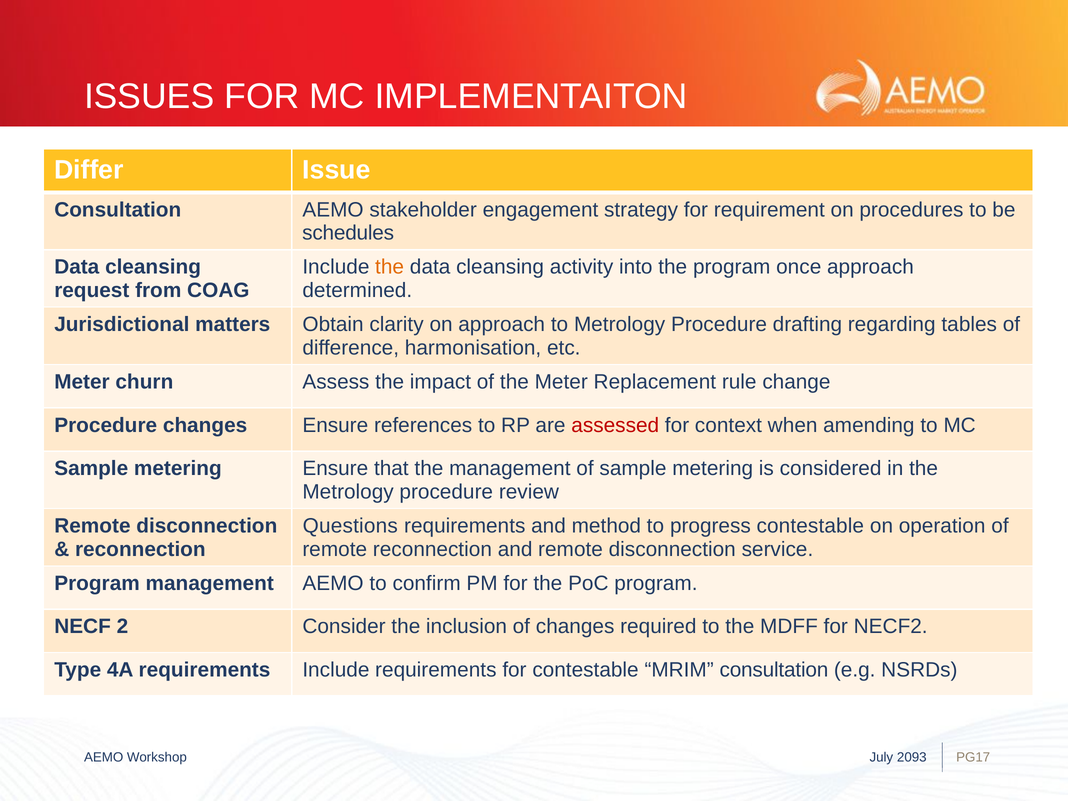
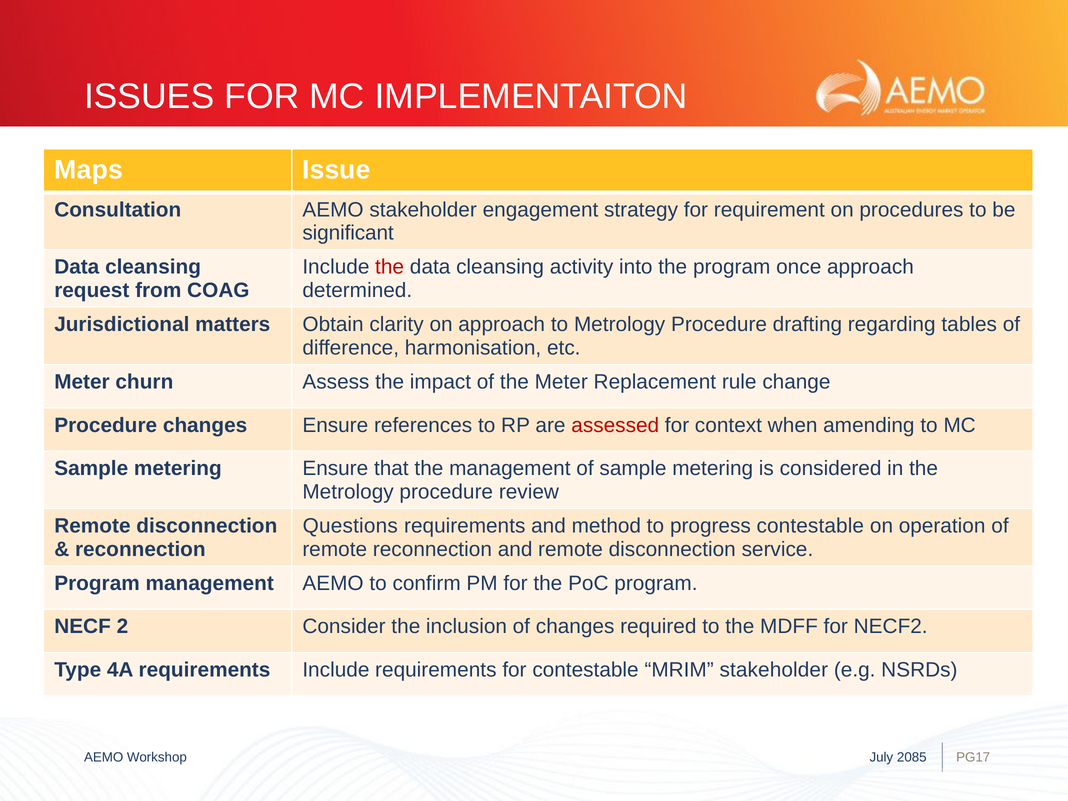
Differ: Differ -> Maps
schedules: schedules -> significant
the at (390, 267) colour: orange -> red
MRIM consultation: consultation -> stakeholder
2093: 2093 -> 2085
